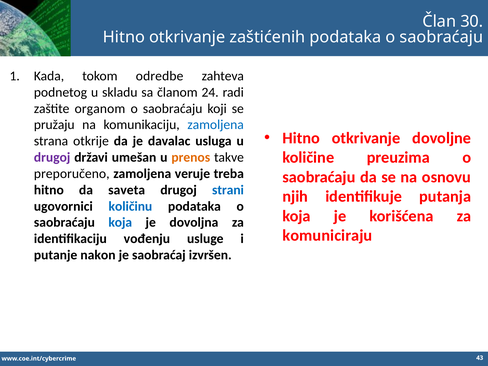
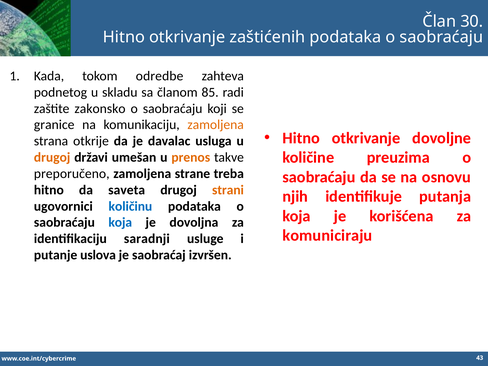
24: 24 -> 85
organom: organom -> zakonsko
pružaju: pružaju -> granice
zamoljena at (216, 125) colour: blue -> orange
drugoj at (52, 157) colour: purple -> orange
veruje: veruje -> strane
strani colour: blue -> orange
vođenju: vođenju -> saradnji
nakon: nakon -> uslova
